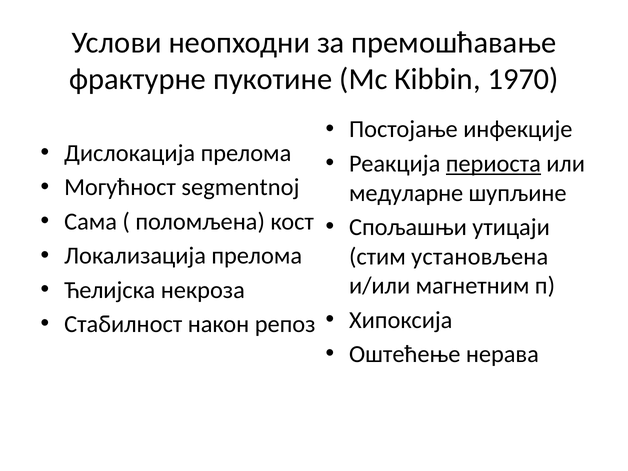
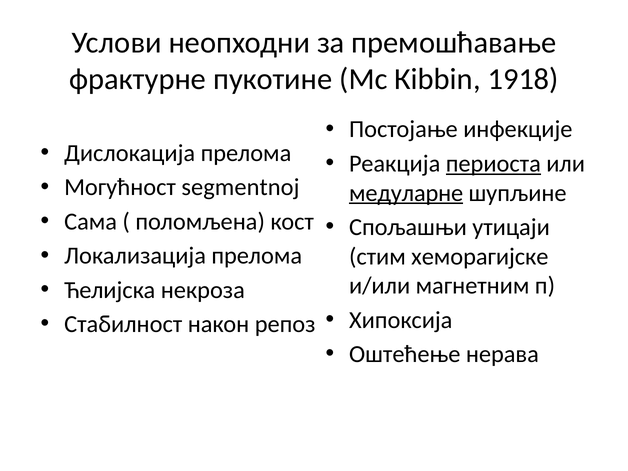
1970: 1970 -> 1918
медуларне underline: none -> present
установљена: установљена -> хеморагијске
